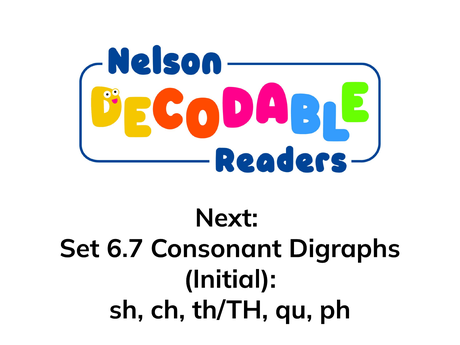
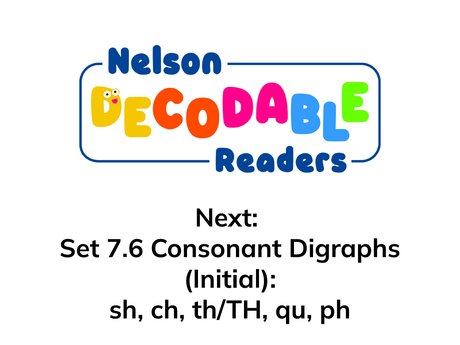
6.7: 6.7 -> 7.6
